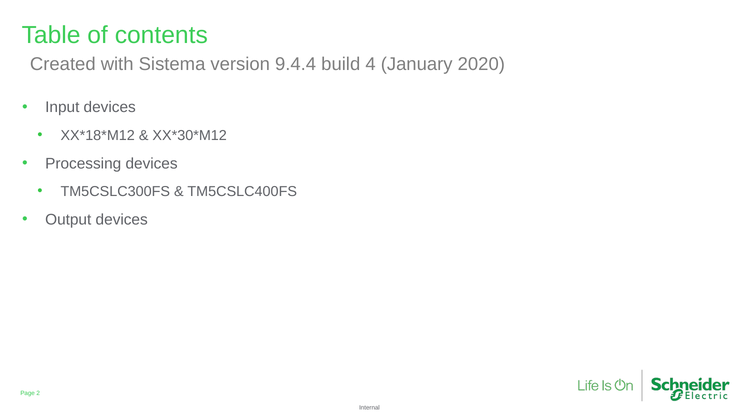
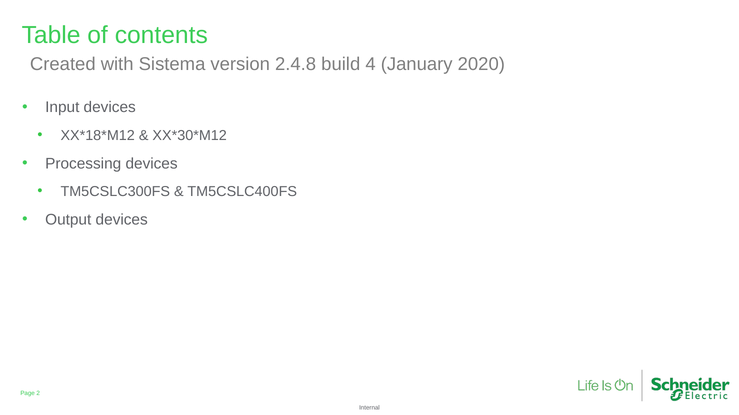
9.4.4: 9.4.4 -> 2.4.8
